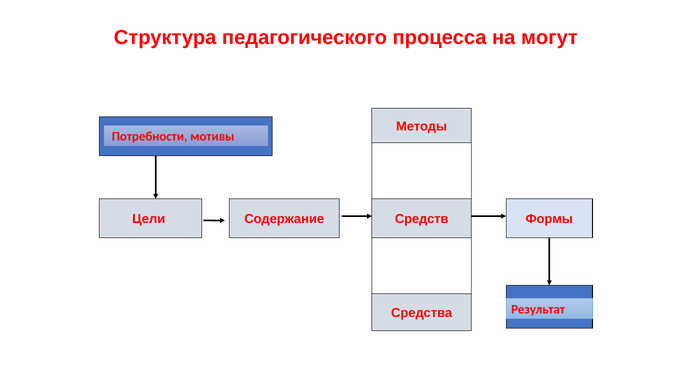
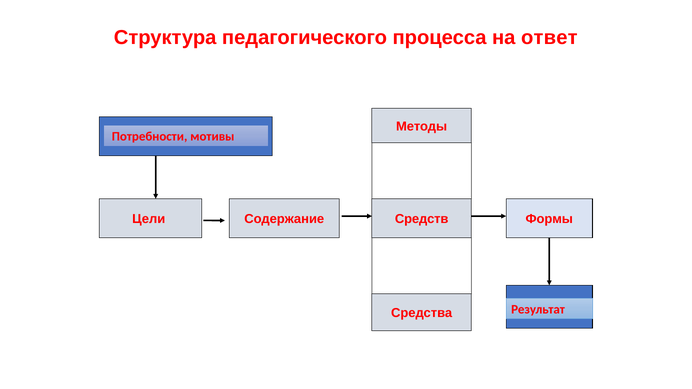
могут: могут -> ответ
